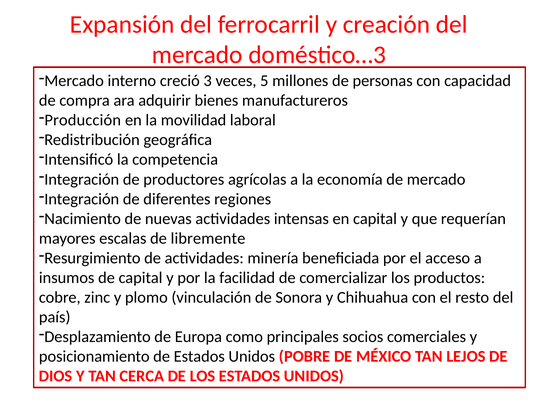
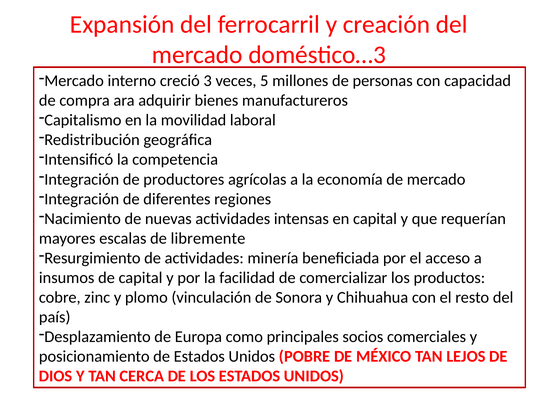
Producción: Producción -> Capitalismo
